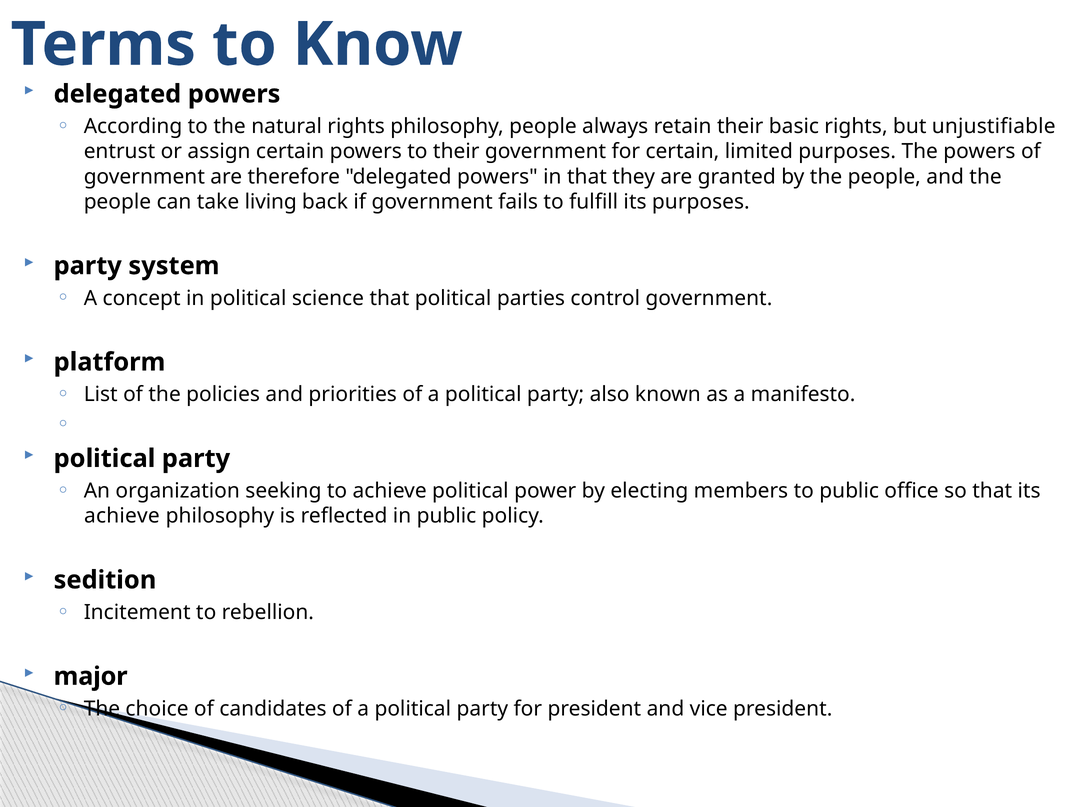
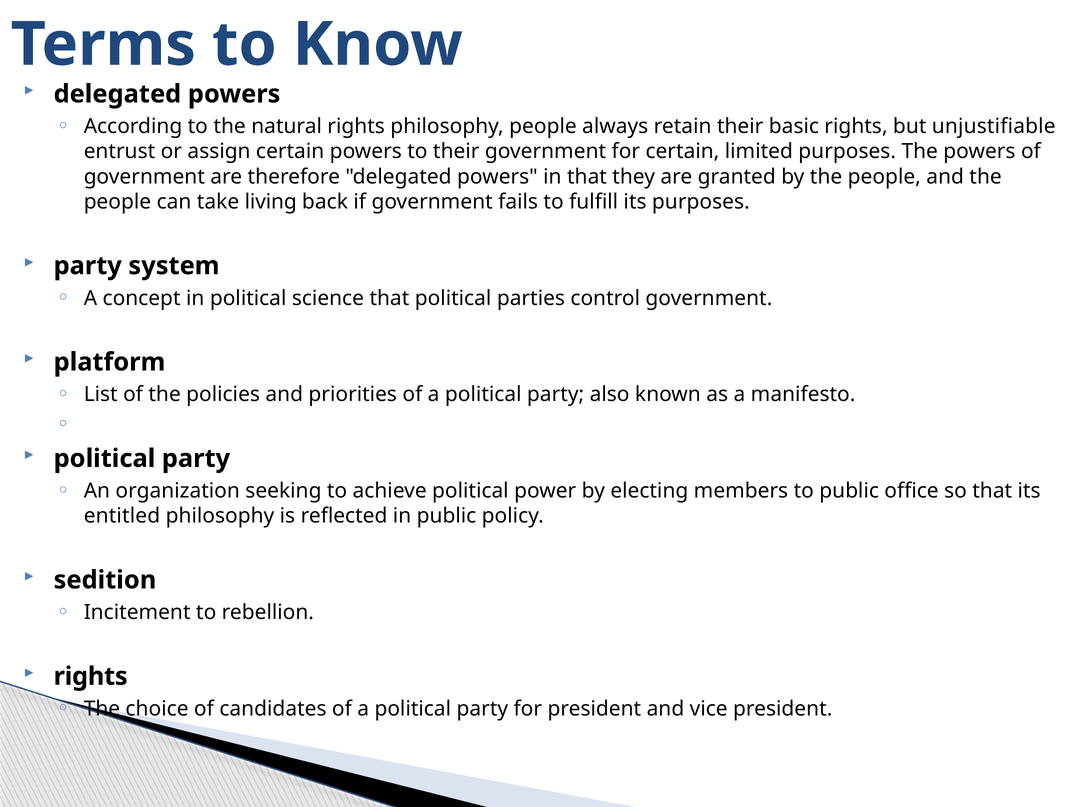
achieve at (122, 516): achieve -> entitled
major at (91, 676): major -> rights
